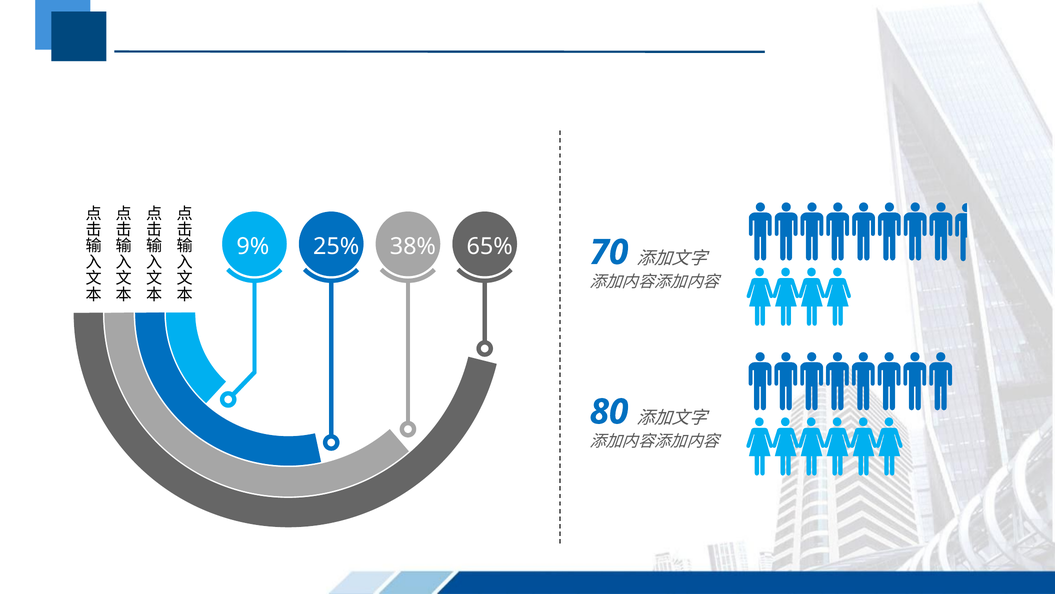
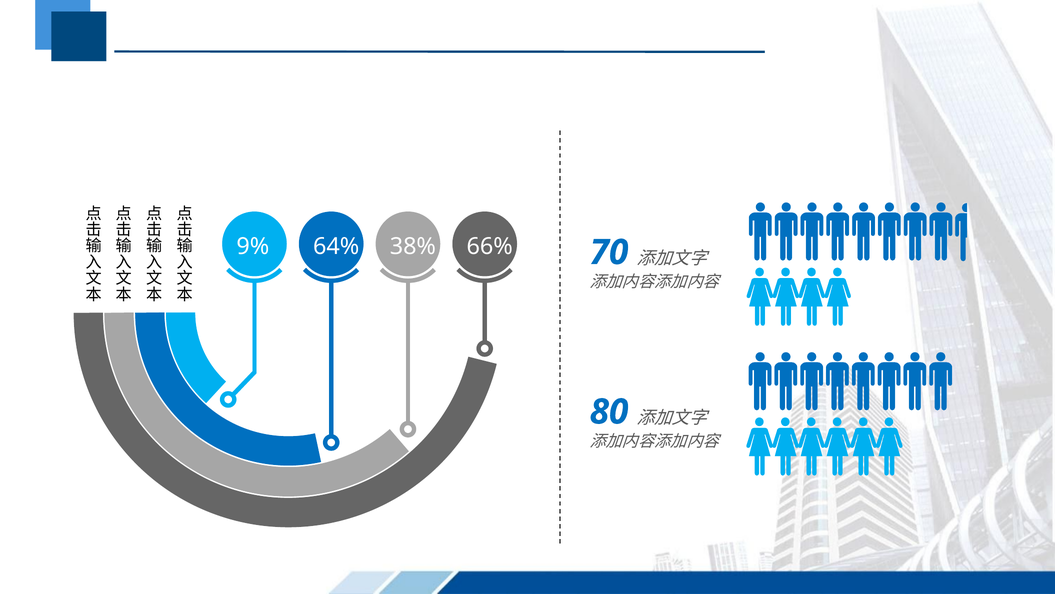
25%: 25% -> 64%
65%: 65% -> 66%
